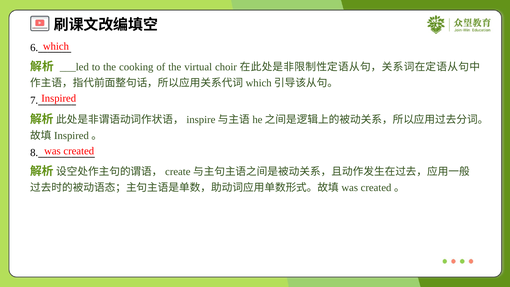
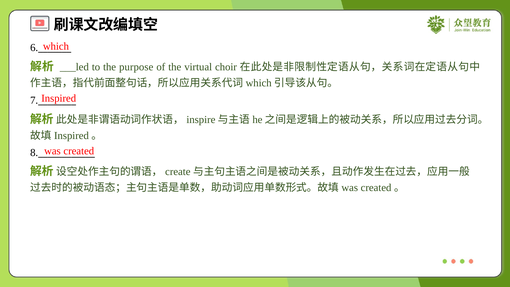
cooking: cooking -> purpose
